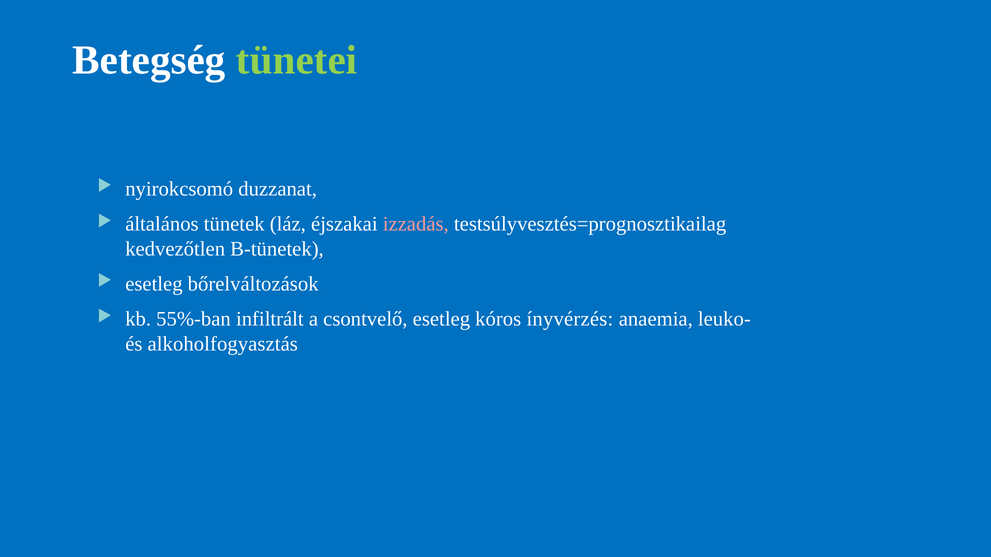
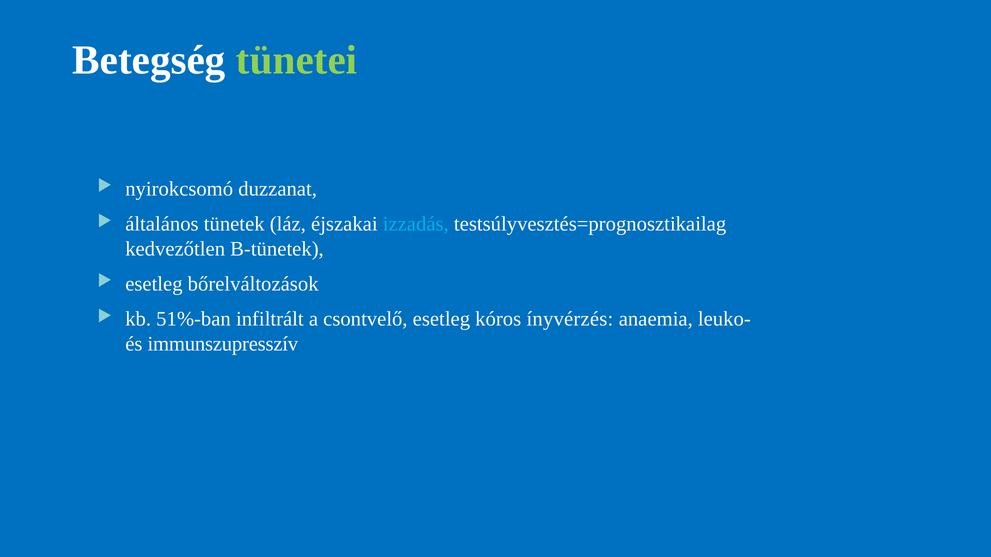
izzadás colour: pink -> light blue
55%-ban: 55%-ban -> 51%-ban
alkoholfogyasztás: alkoholfogyasztás -> immunszupresszív
